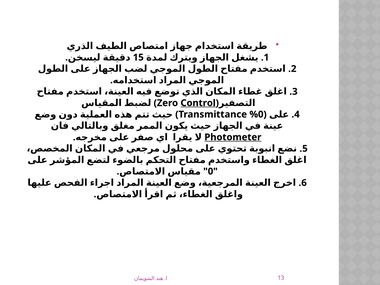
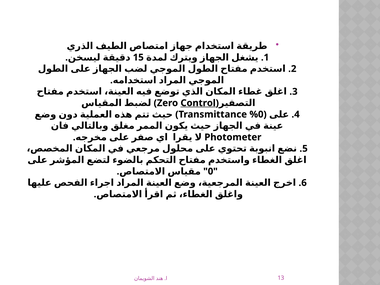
Photometer underline: present -> none
